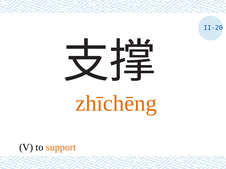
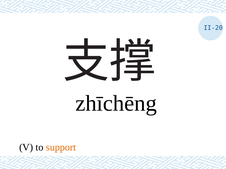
zhīchēng colour: orange -> black
